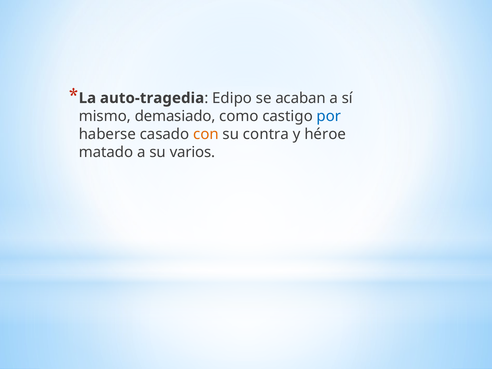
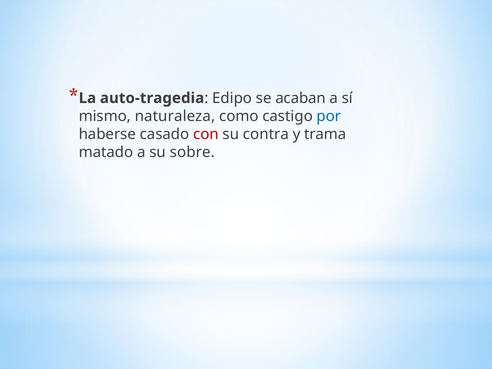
demasiado: demasiado -> naturaleza
con colour: orange -> red
héroe: héroe -> trama
varios: varios -> sobre
